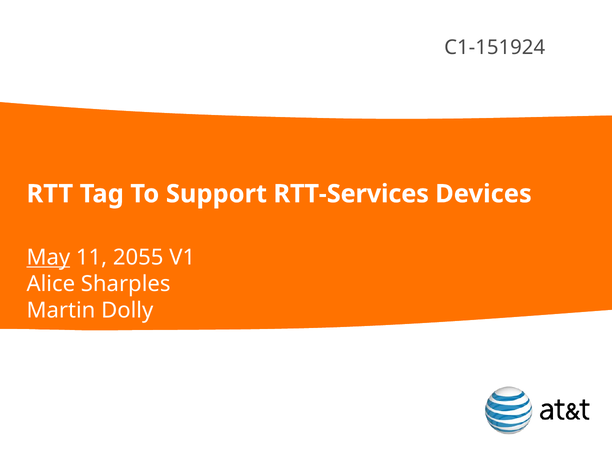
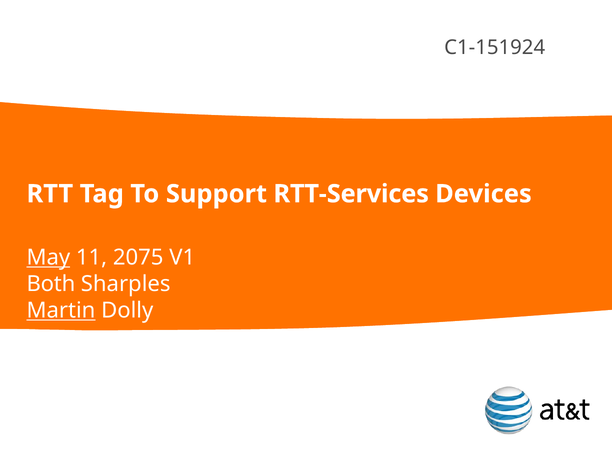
2055: 2055 -> 2075
Alice: Alice -> Both
Martin underline: none -> present
